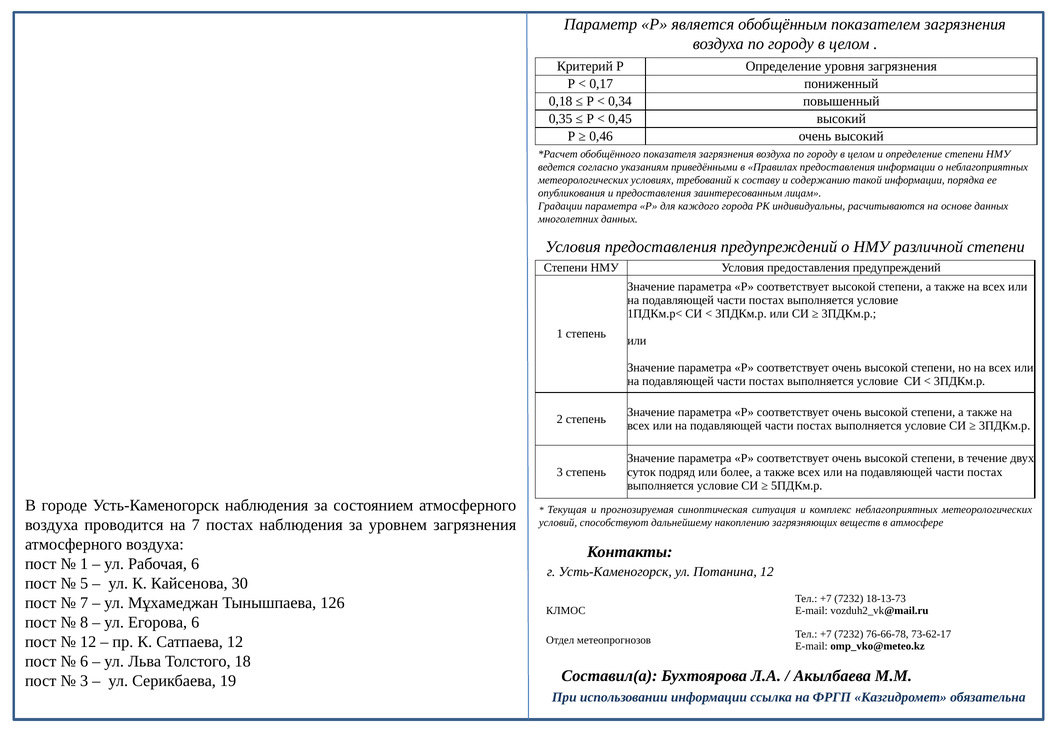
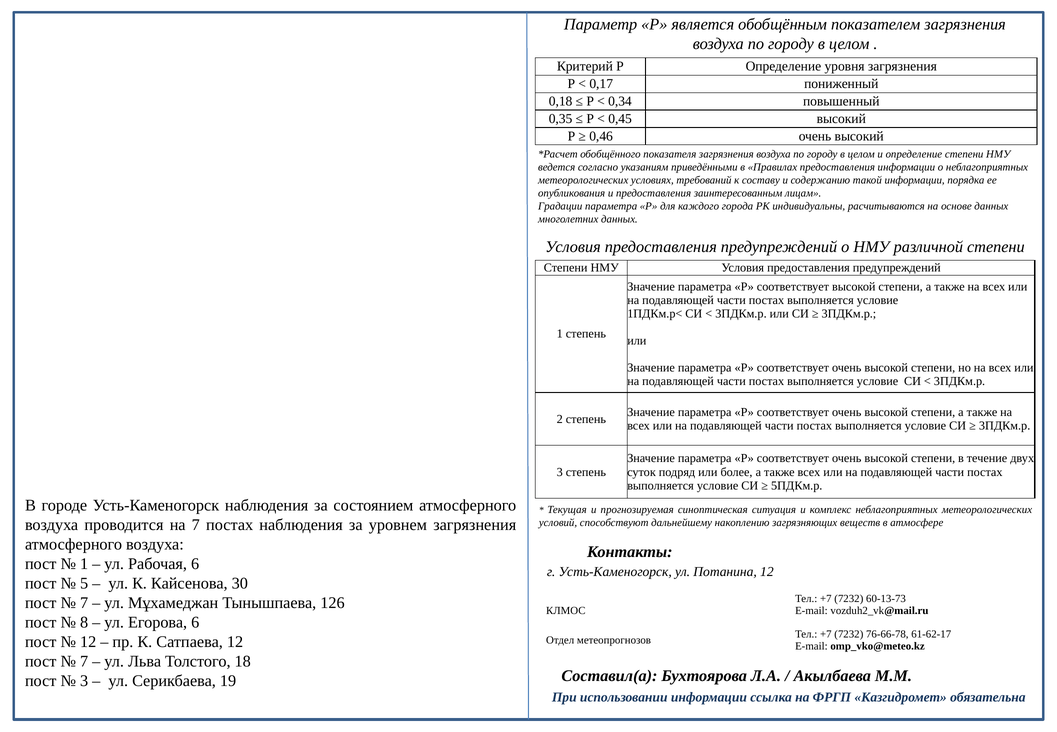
18-13-73: 18-13-73 -> 60-13-73
73-62-17: 73-62-17 -> 61-62-17
6 at (84, 661): 6 -> 7
